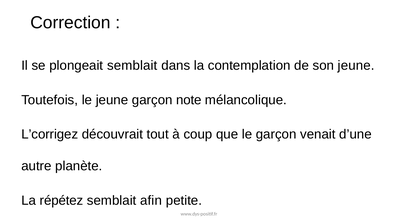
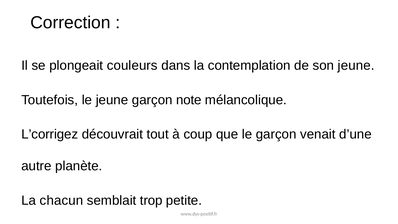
plongeait semblait: semblait -> couleurs
répétez: répétez -> chacun
afin: afin -> trop
